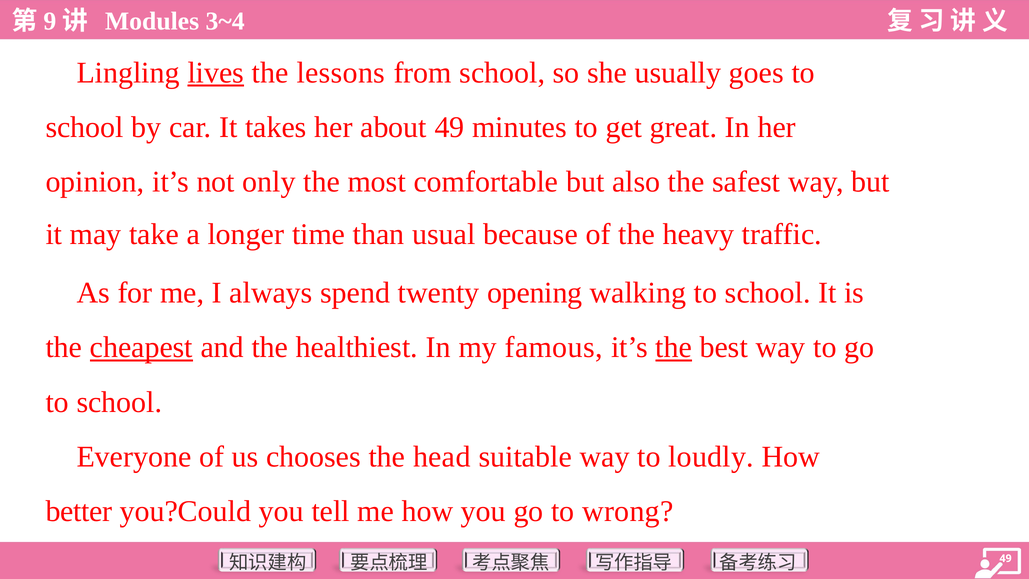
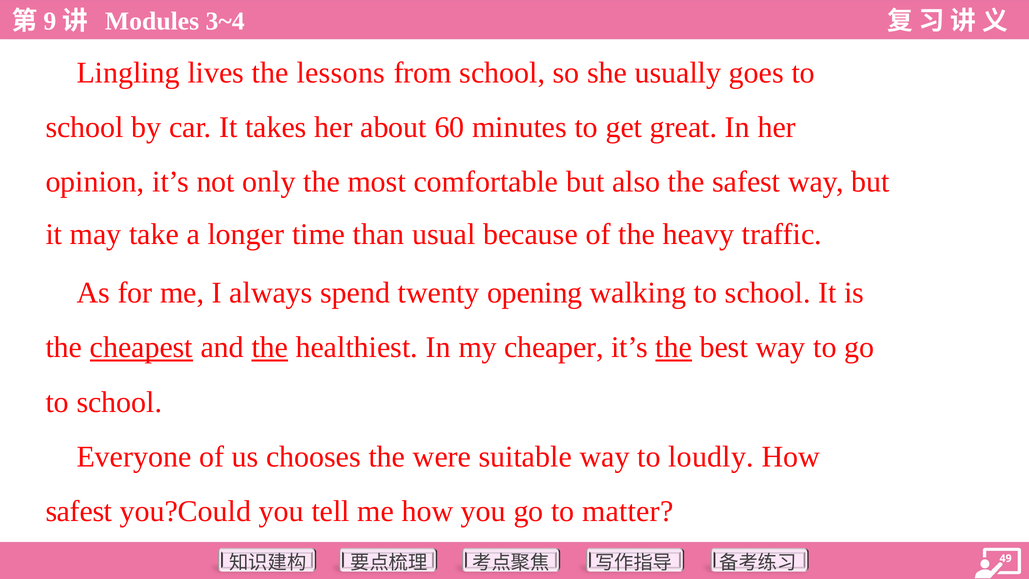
lives underline: present -> none
about 49: 49 -> 60
the at (270, 347) underline: none -> present
famous: famous -> cheaper
head: head -> were
better at (79, 511): better -> safest
wrong: wrong -> matter
